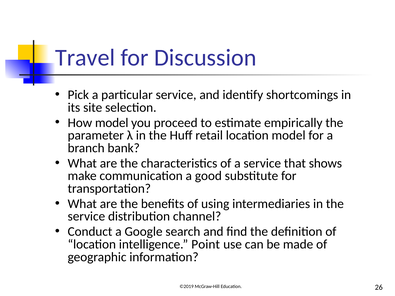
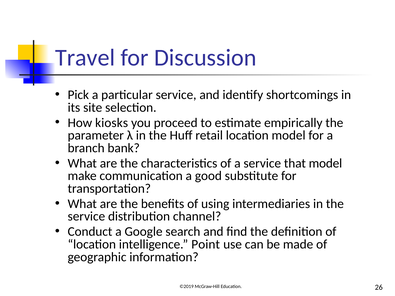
How model: model -> kiosks
that shows: shows -> model
